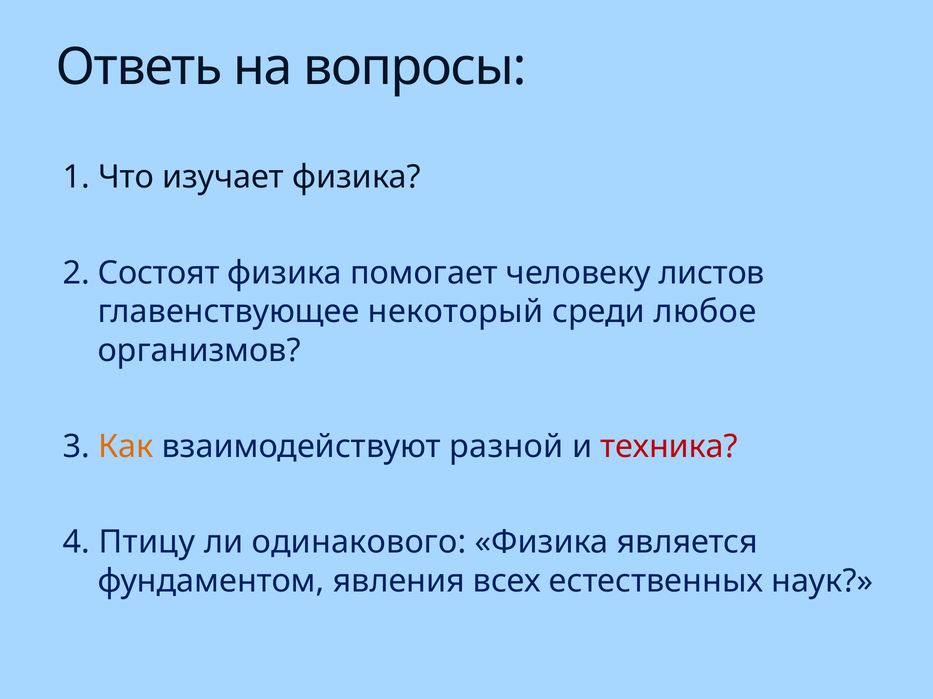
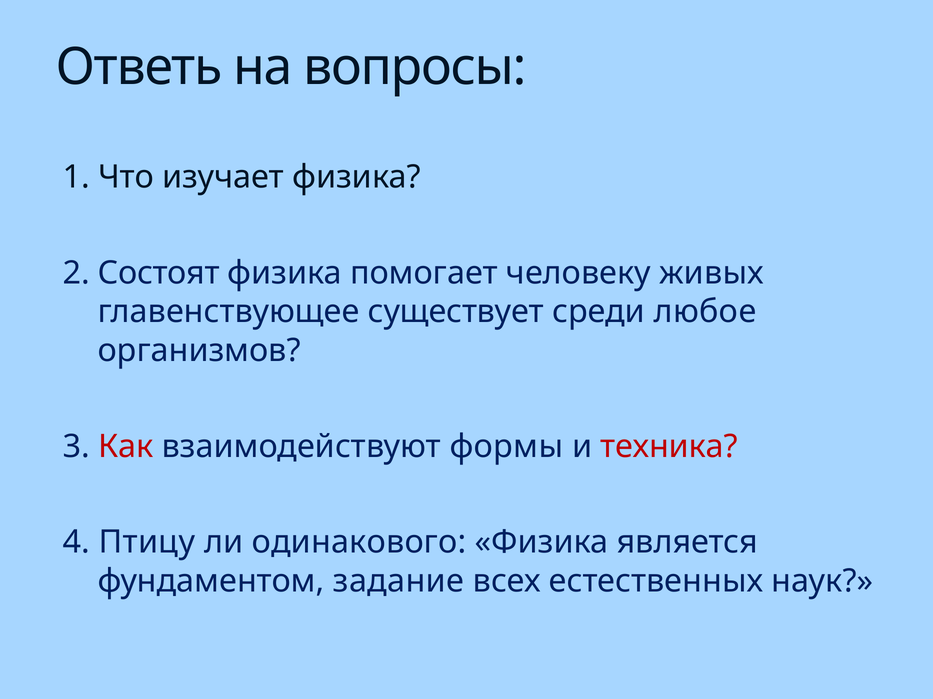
листов: листов -> живых
некоторый: некоторый -> существует
Как colour: orange -> red
разной: разной -> формы
явления: явления -> задание
